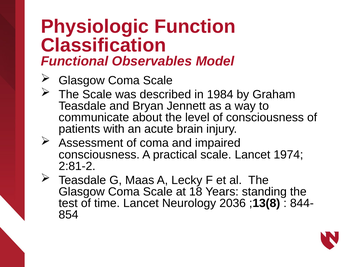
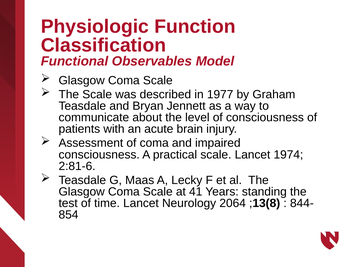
1984: 1984 -> 1977
2:81-2: 2:81-2 -> 2:81-6
18: 18 -> 41
2036: 2036 -> 2064
